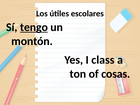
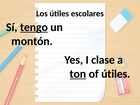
class: class -> clase
ton underline: none -> present
of cosas: cosas -> útiles
